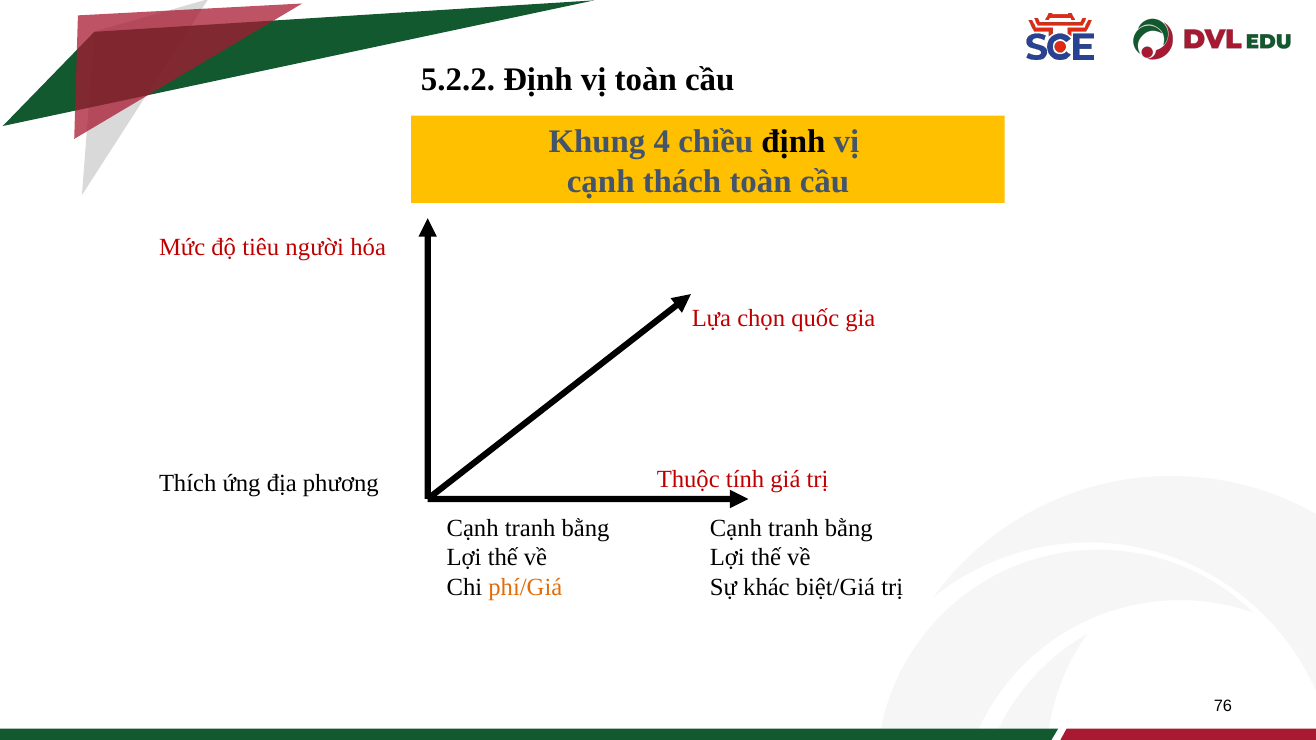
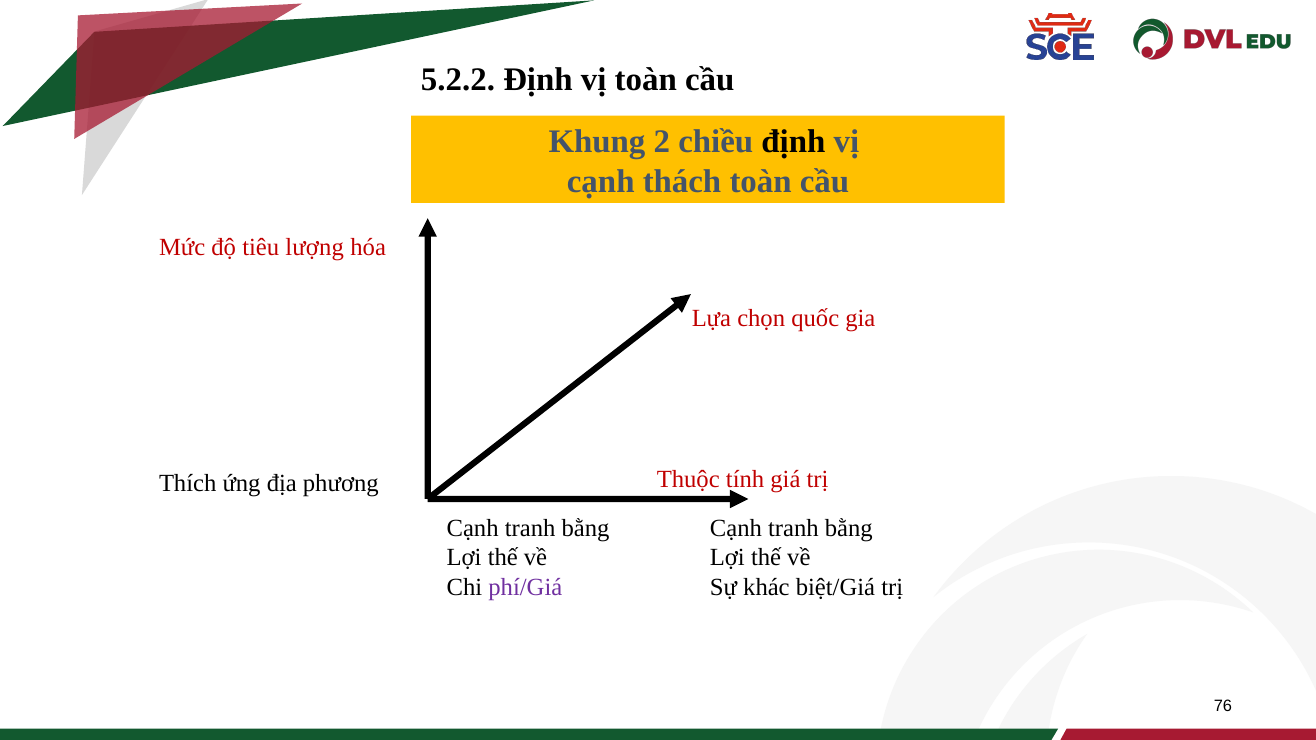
4: 4 -> 2
người: người -> lượng
phí/Giá colour: orange -> purple
